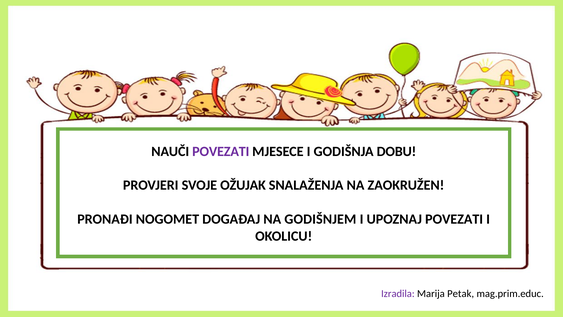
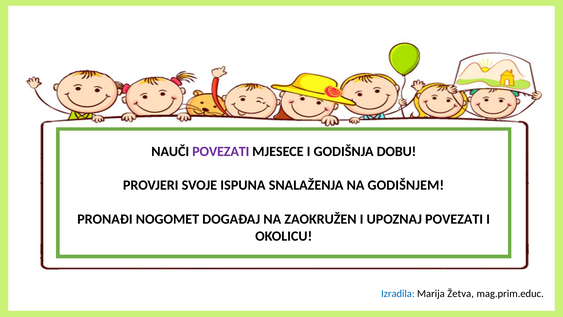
OŽUJAK: OŽUJAK -> ISPUNA
ZAOKRUŽEN: ZAOKRUŽEN -> GODIŠNJEM
GODIŠNJEM: GODIŠNJEM -> ZAOKRUŽEN
Izradila colour: purple -> blue
Petak: Petak -> Žetva
